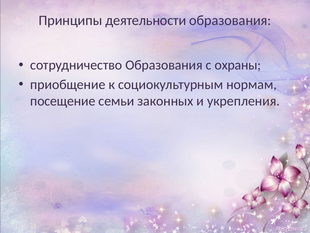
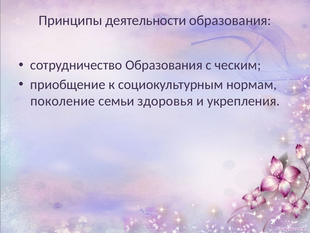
охраны: охраны -> ческим
посещение: посещение -> поколение
законных: законных -> здоровья
